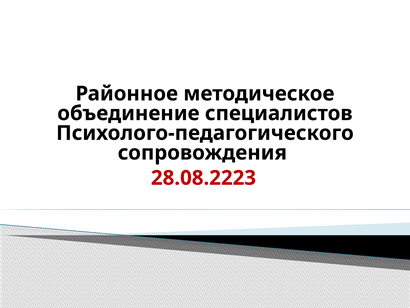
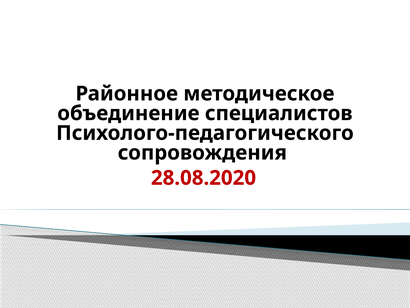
28.08.2223: 28.08.2223 -> 28.08.2020
